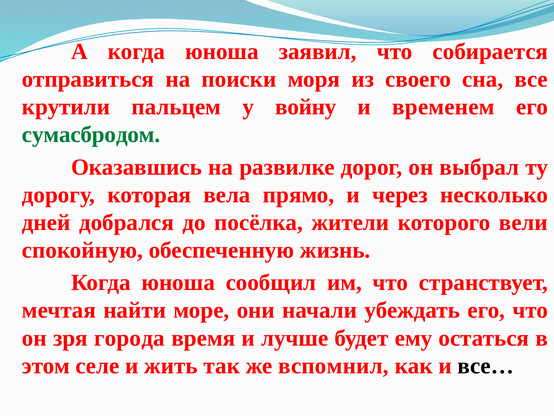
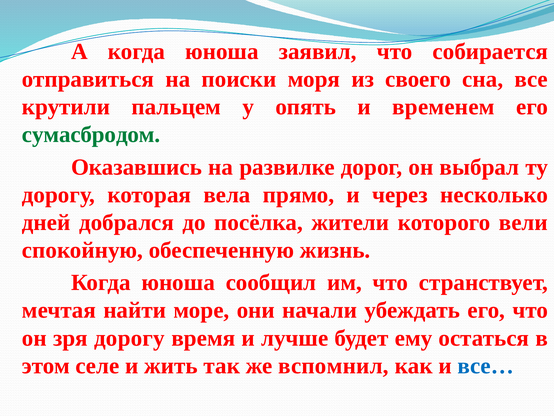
войну: войну -> опять
зря города: города -> дорогу
все… colour: black -> blue
